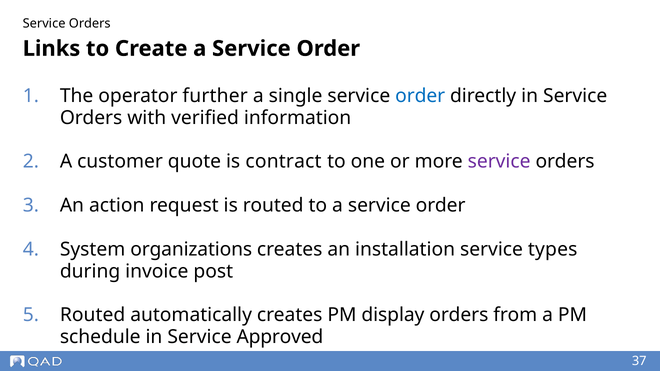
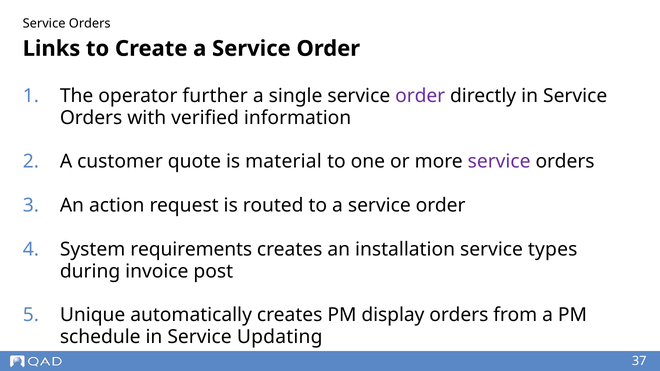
order at (420, 96) colour: blue -> purple
contract: contract -> material
organizations: organizations -> requirements
Routed at (93, 315): Routed -> Unique
Approved: Approved -> Updating
